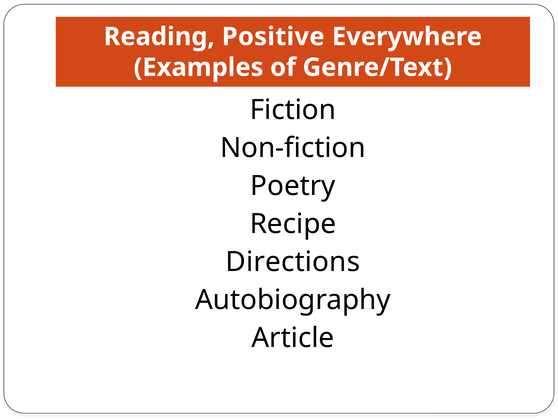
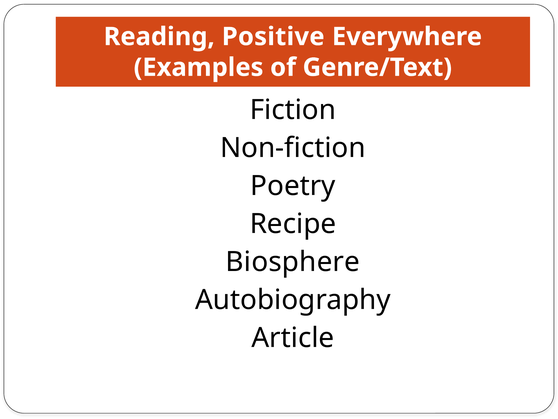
Directions: Directions -> Biosphere
